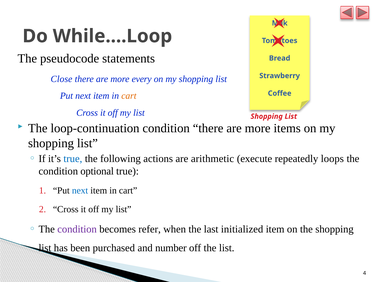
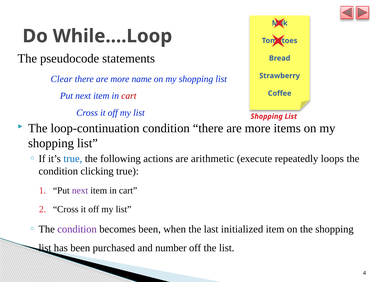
Close: Close -> Clear
every: every -> name
cart at (129, 96) colour: orange -> red
optional: optional -> clicking
next at (80, 190) colour: blue -> purple
becomes refer: refer -> been
